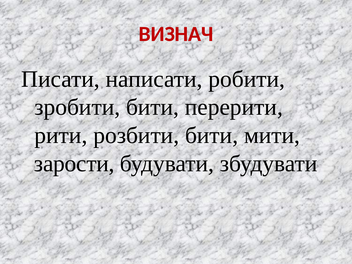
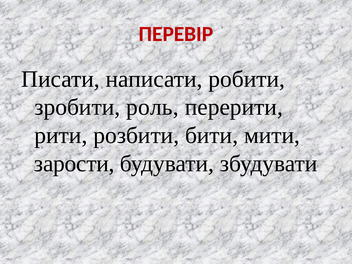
ВИЗНАЧ: ВИЗНАЧ -> ПЕРЕВІР
зробити бити: бити -> роль
